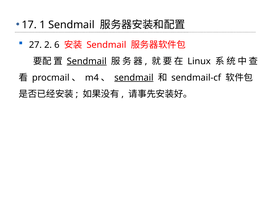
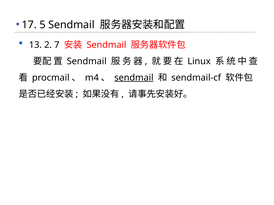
1: 1 -> 5
27: 27 -> 13
6: 6 -> 7
Sendmail at (87, 61) underline: present -> none
